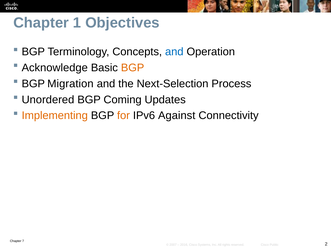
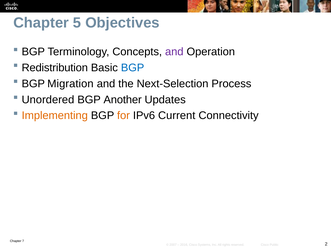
1: 1 -> 5
and at (174, 52) colour: blue -> purple
Acknowledge: Acknowledge -> Redistribution
BGP at (133, 68) colour: orange -> blue
Coming: Coming -> Another
Against: Against -> Current
